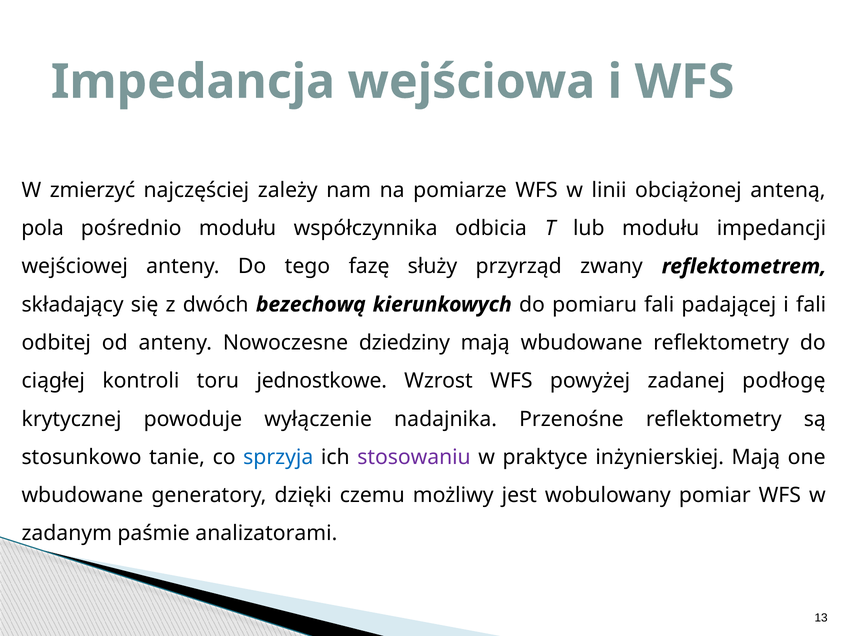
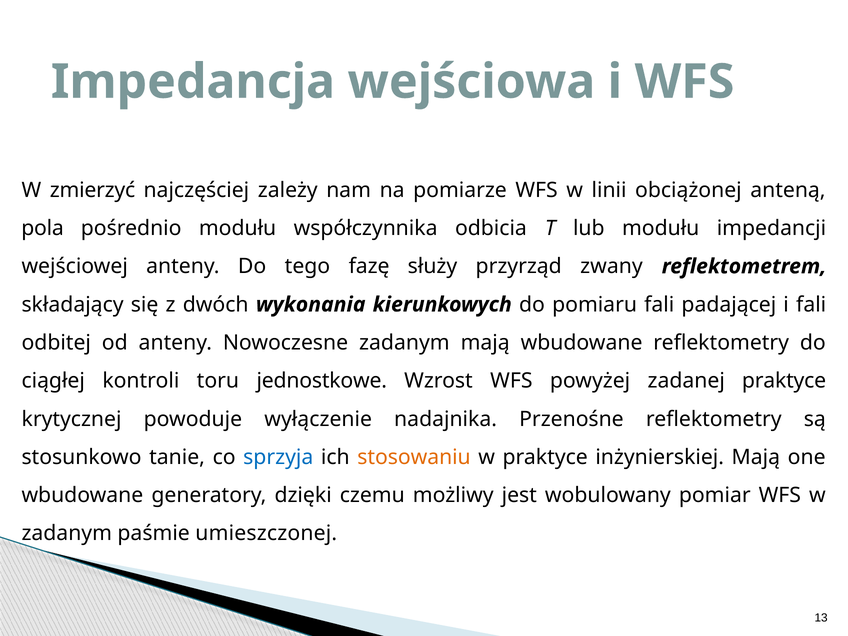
bezechową: bezechową -> wykonania
Nowoczesne dziedziny: dziedziny -> zadanym
zadanej podłogę: podłogę -> praktyce
stosowaniu colour: purple -> orange
analizatorami: analizatorami -> umieszczonej
